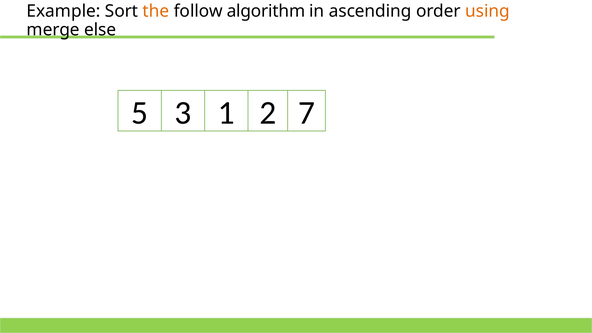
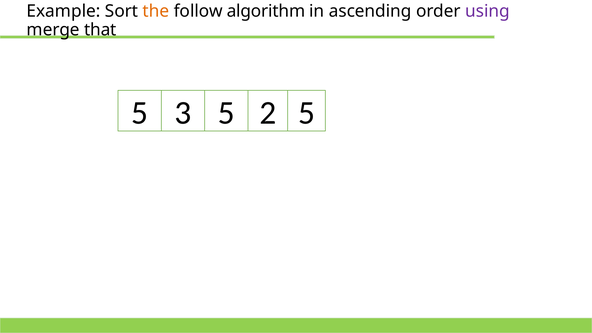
using colour: orange -> purple
else: else -> that
3 1: 1 -> 5
2 7: 7 -> 5
